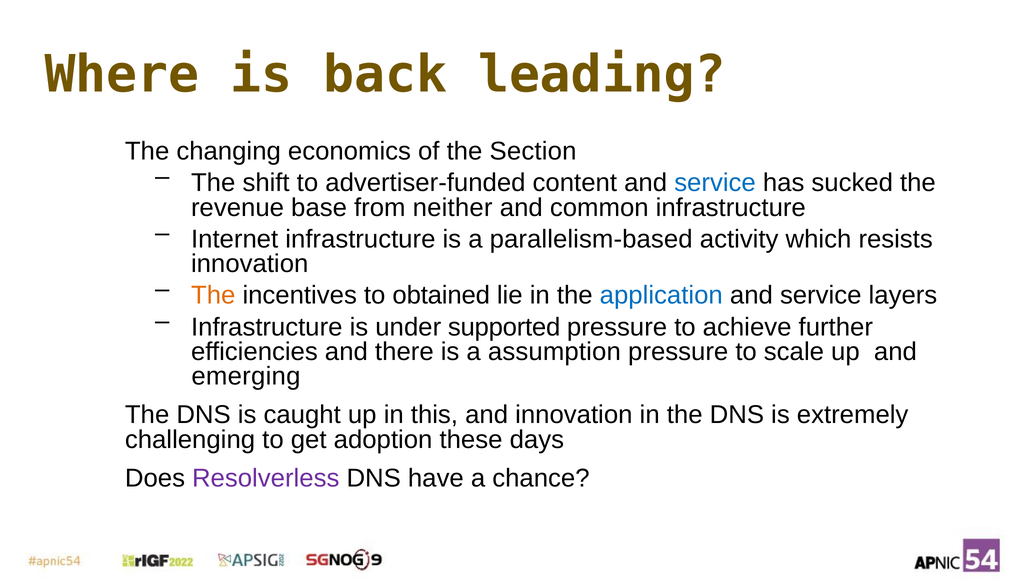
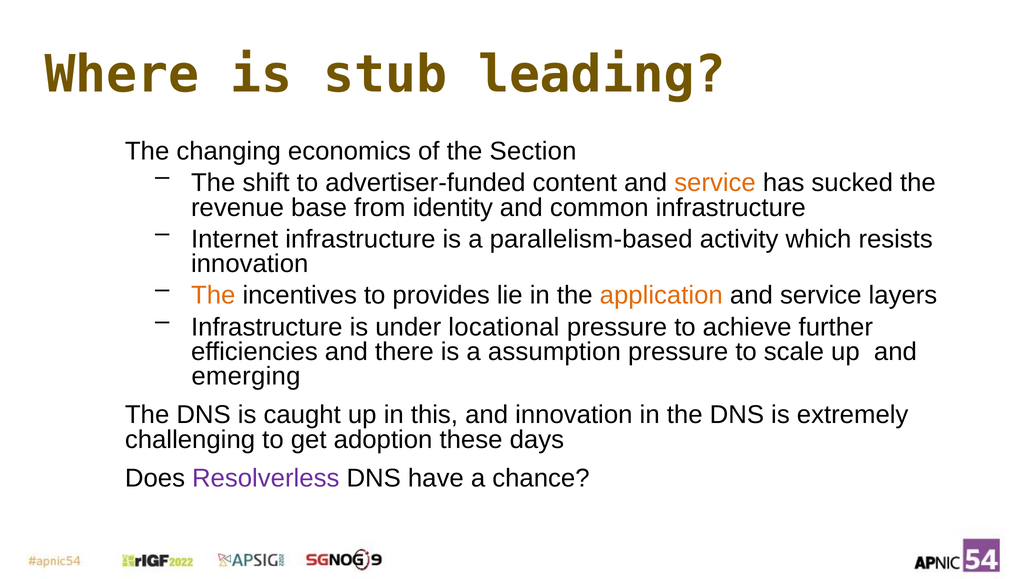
back: back -> stub
service at (715, 183) colour: blue -> orange
neither: neither -> identity
obtained: obtained -> provides
application colour: blue -> orange
supported: supported -> locational
